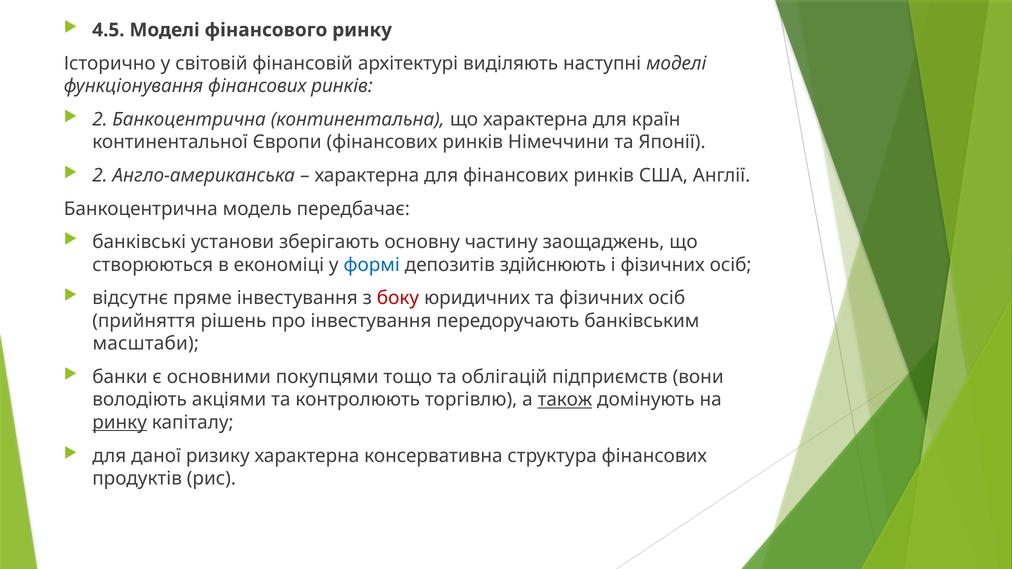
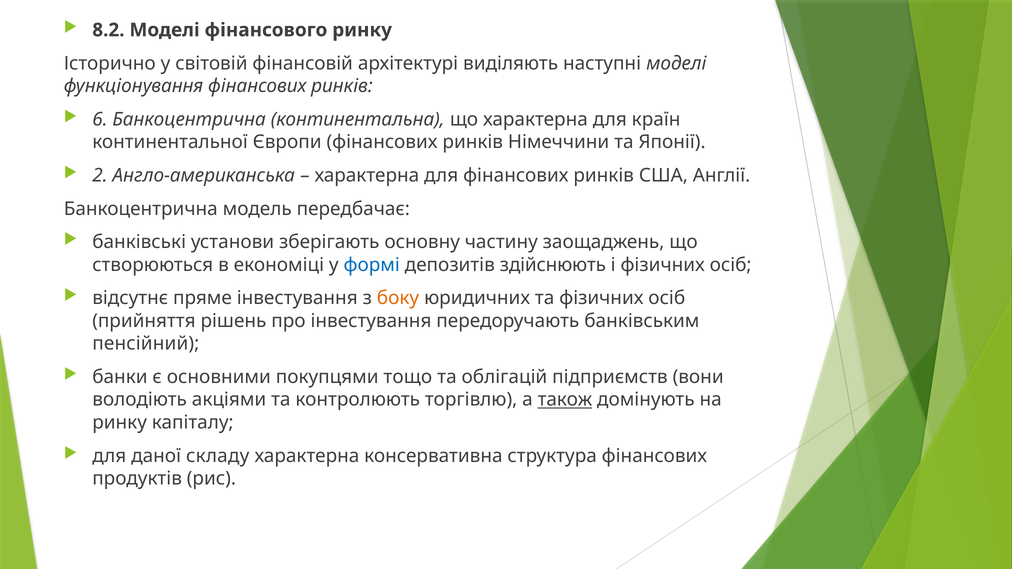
4.5: 4.5 -> 8.2
2 at (100, 119): 2 -> 6
боку colour: red -> orange
масштаби: масштаби -> пенсійний
ринку at (120, 423) underline: present -> none
ризику: ризику -> складу
